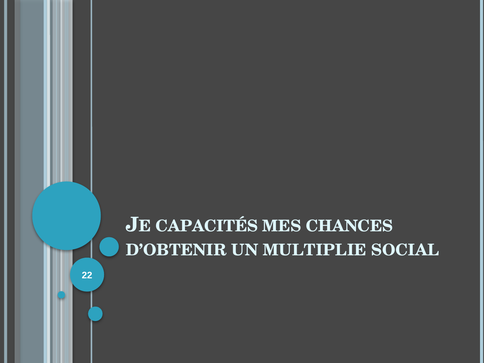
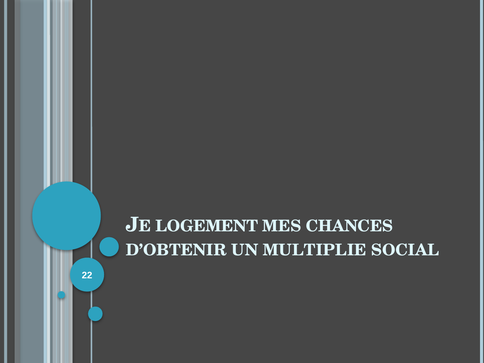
CAPACITÉS: CAPACITÉS -> LOGEMENT
